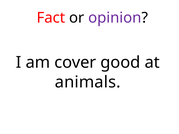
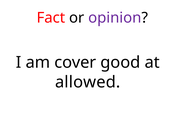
animals: animals -> allowed
